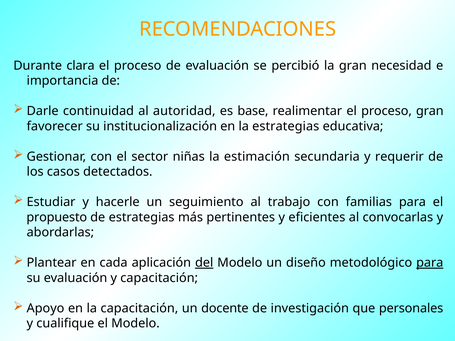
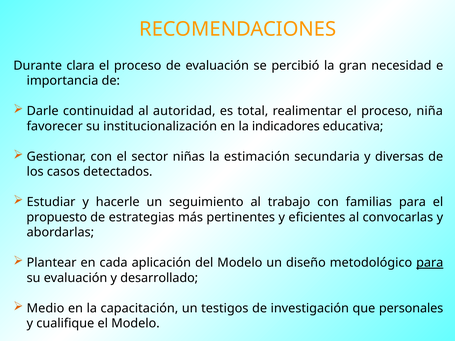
base: base -> total
proceso gran: gran -> niña
la estrategias: estrategias -> indicadores
requerir: requerir -> diversas
del underline: present -> none
y capacitación: capacitación -> desarrollado
Apoyo: Apoyo -> Medio
docente: docente -> testigos
